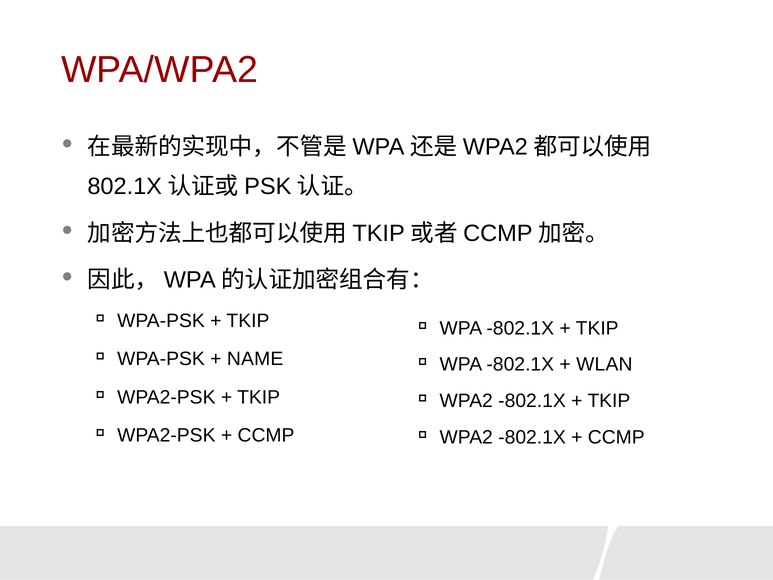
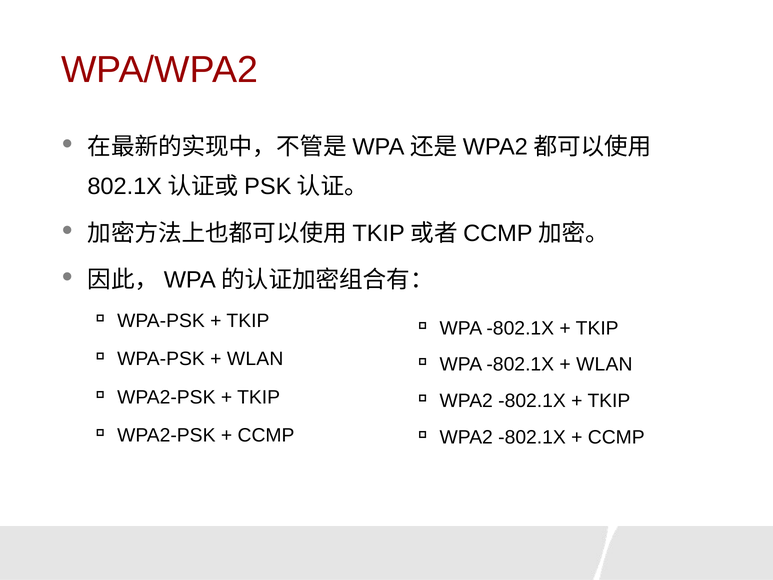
NAME at (255, 359): NAME -> WLAN
